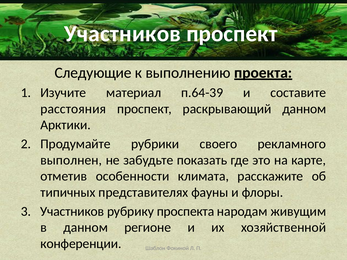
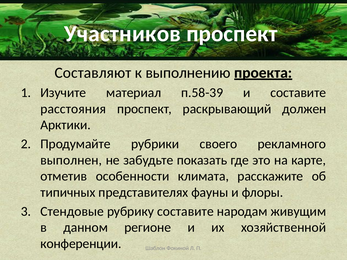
Следующие: Следующие -> Составляют
п.64-39: п.64-39 -> п.58-39
раскрывающий данном: данном -> должен
Участников at (72, 212): Участников -> Стендовые
рубрику проспекта: проспекта -> составите
